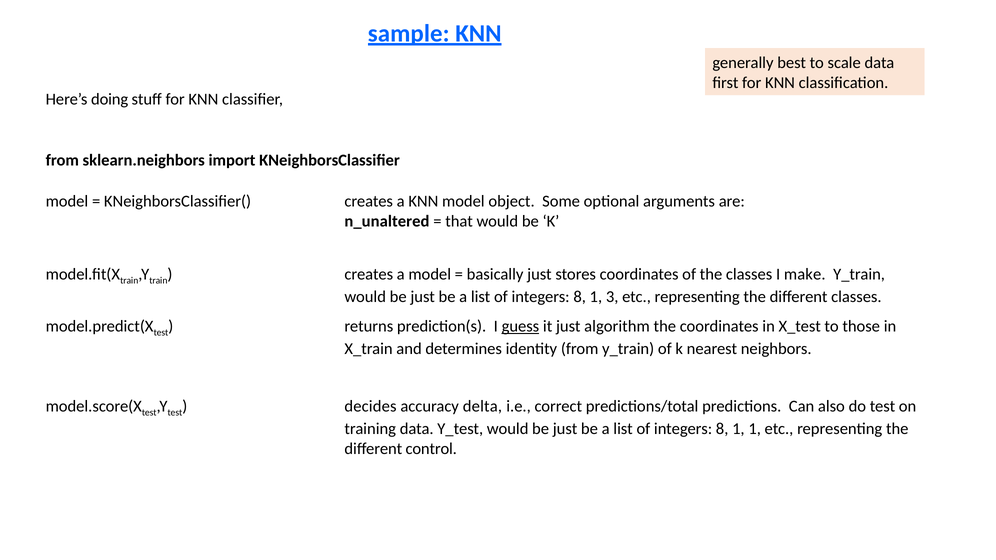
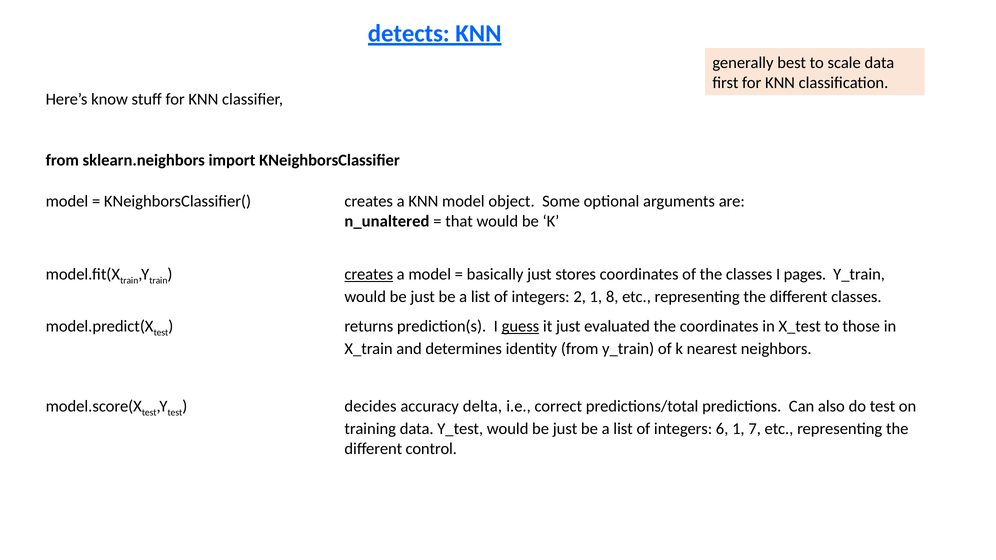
sample: sample -> detects
doing: doing -> know
creates at (369, 274) underline: none -> present
make: make -> pages
8 at (580, 297): 8 -> 2
3: 3 -> 8
algorithm: algorithm -> evaluated
8 at (722, 429): 8 -> 6
1 1: 1 -> 7
